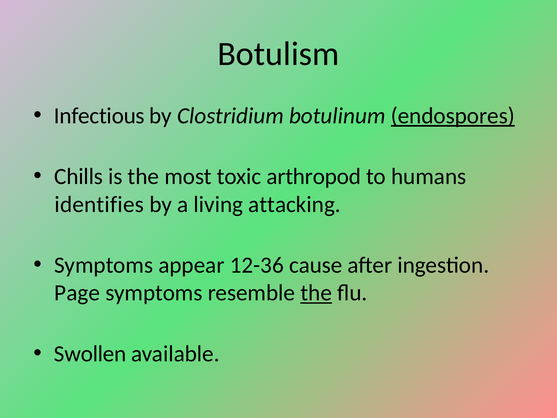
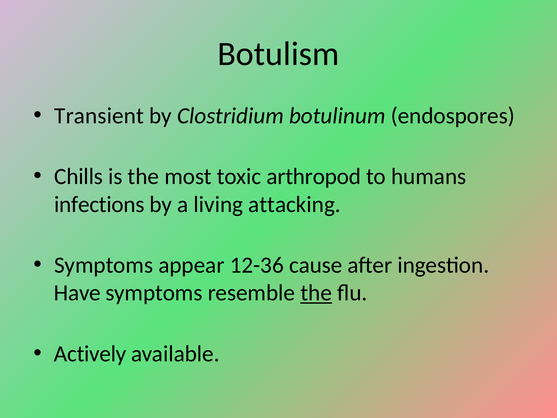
Infectious: Infectious -> Transient
endospores underline: present -> none
identifies: identifies -> infections
Page: Page -> Have
Swollen: Swollen -> Actively
